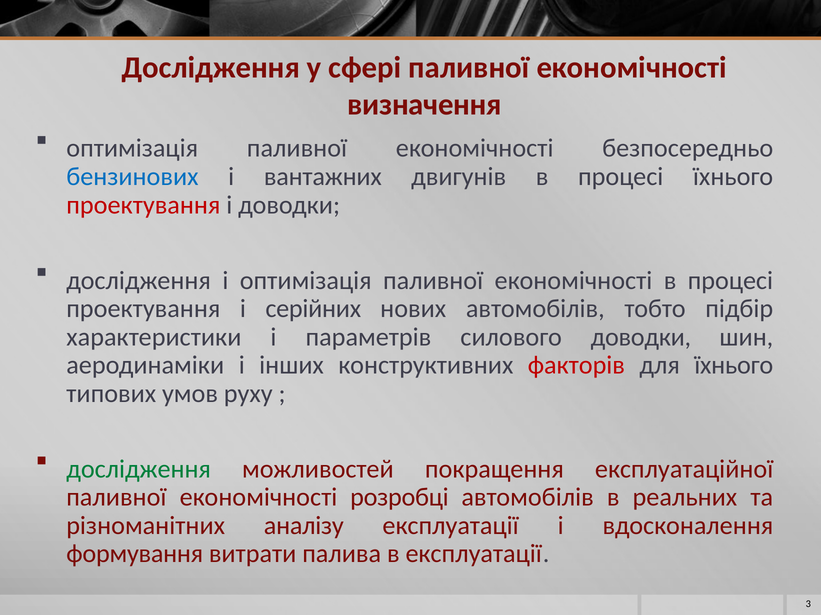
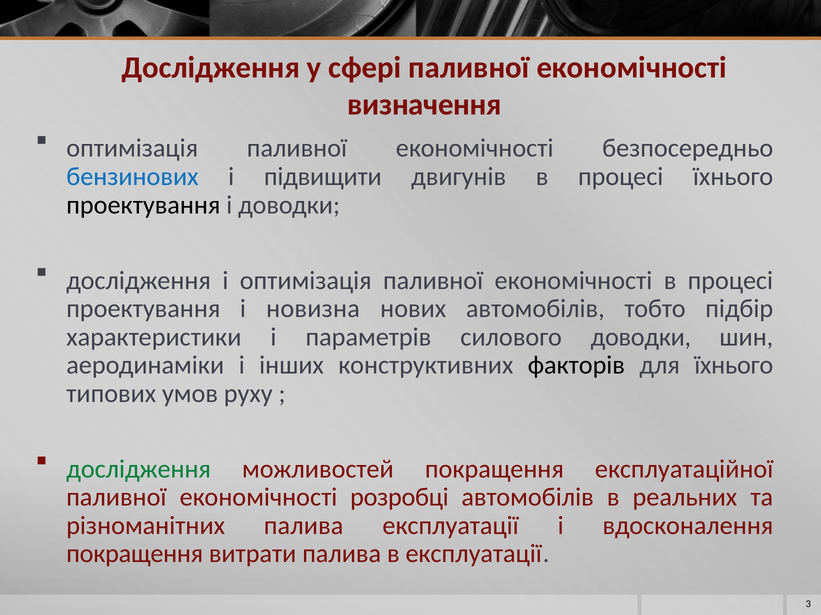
вантажних: вантажних -> підвищити
проектування at (143, 205) colour: red -> black
серійних: серійних -> новизна
факторів colour: red -> black
різноманітних аналізу: аналізу -> палива
формування at (135, 554): формування -> покращення
